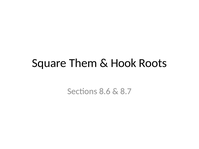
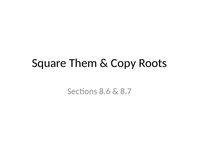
Hook: Hook -> Copy
